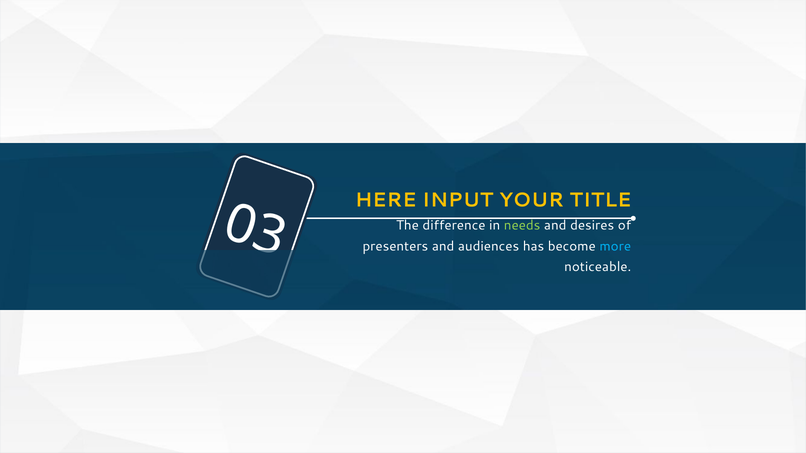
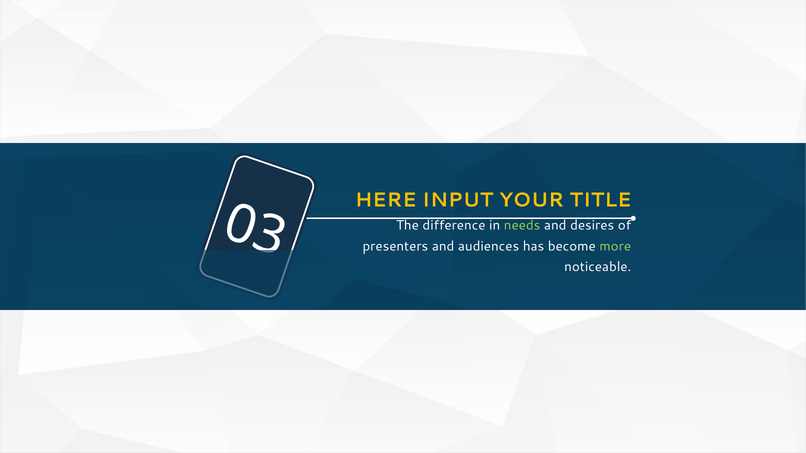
more colour: light blue -> light green
